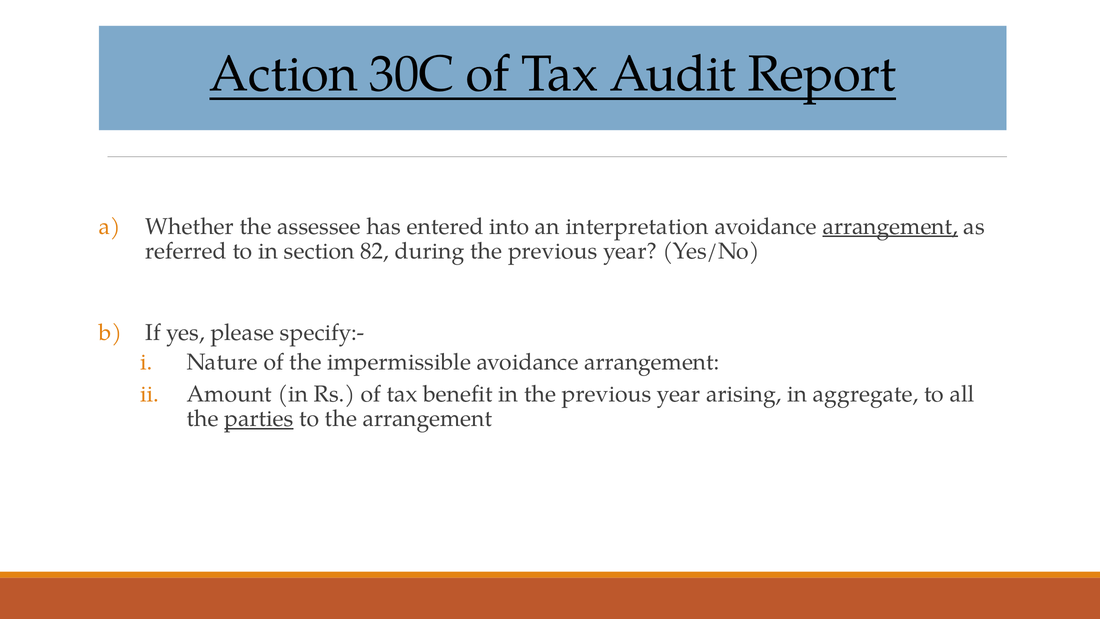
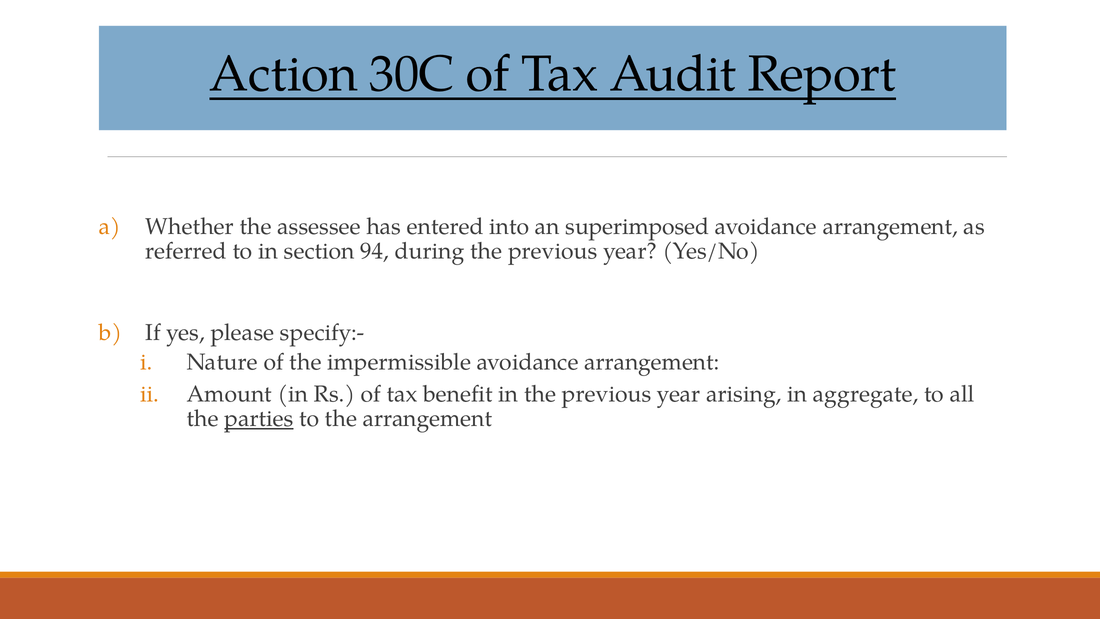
interpretation: interpretation -> superimposed
arrangement at (890, 226) underline: present -> none
82: 82 -> 94
